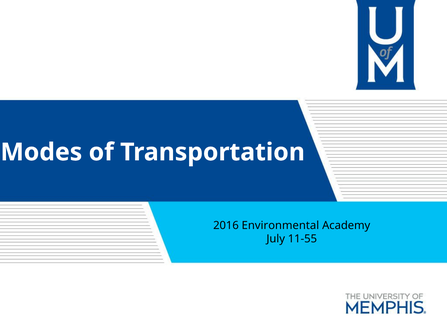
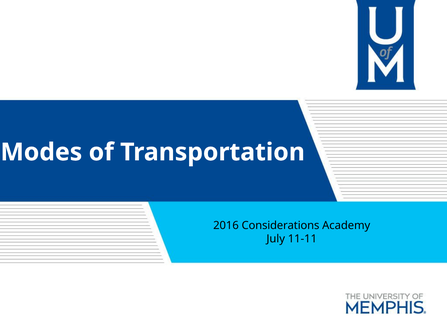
Environmental: Environmental -> Considerations
11-55: 11-55 -> 11-11
